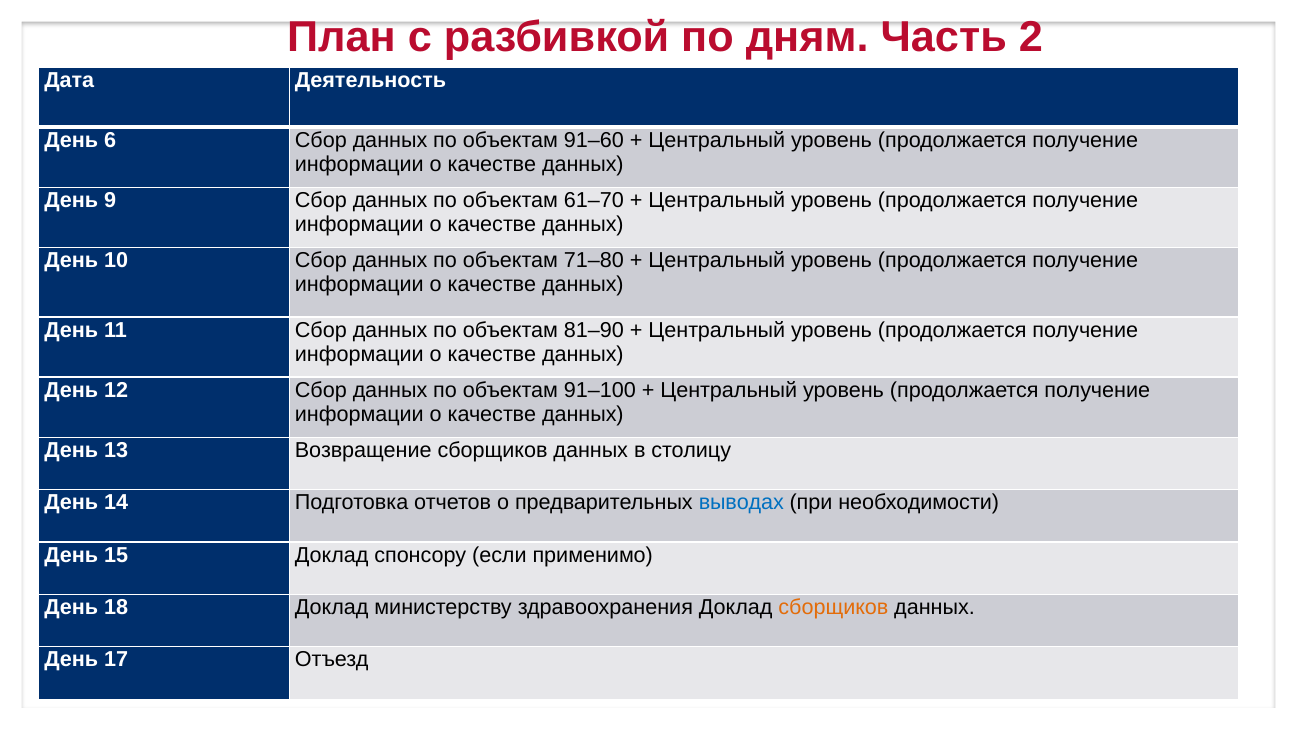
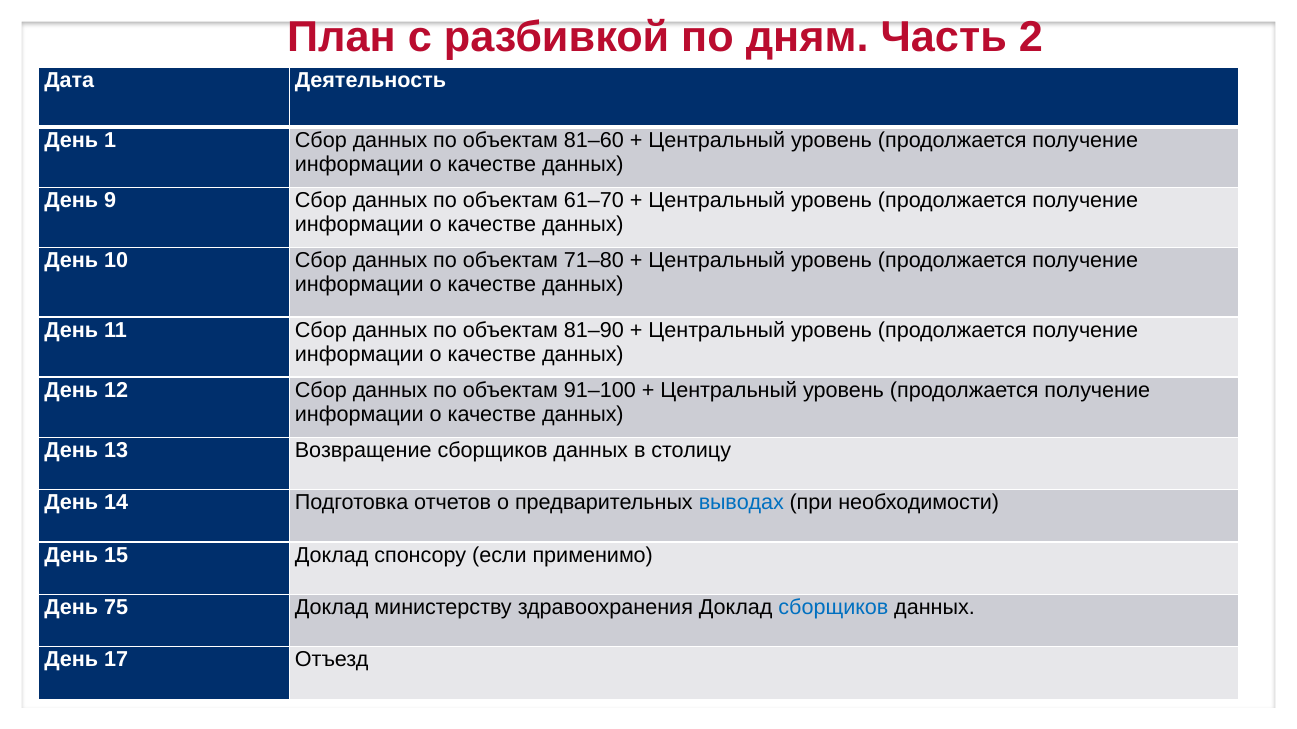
6: 6 -> 1
91–60: 91–60 -> 81–60
18: 18 -> 75
сборщиков at (833, 608) colour: orange -> blue
